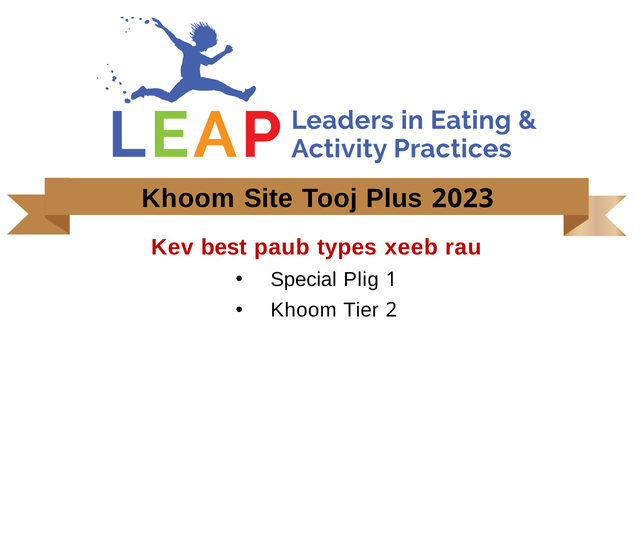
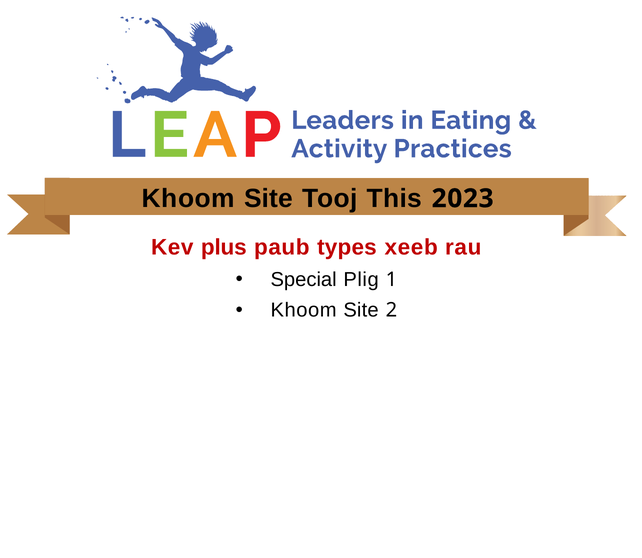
Plus: Plus -> This
best: best -> plus
Tier at (361, 310): Tier -> Site
